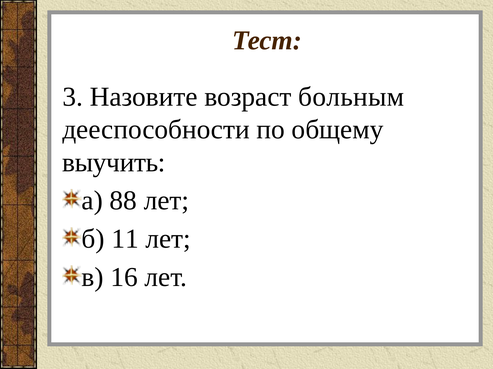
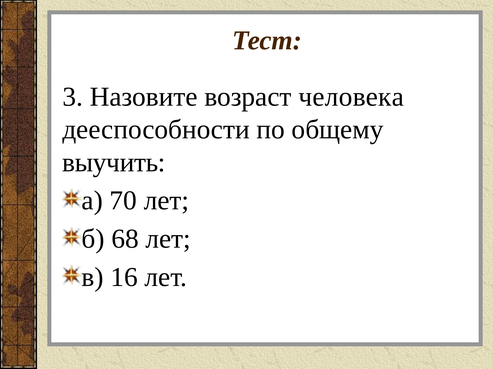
больным: больным -> человека
88: 88 -> 70
11: 11 -> 68
